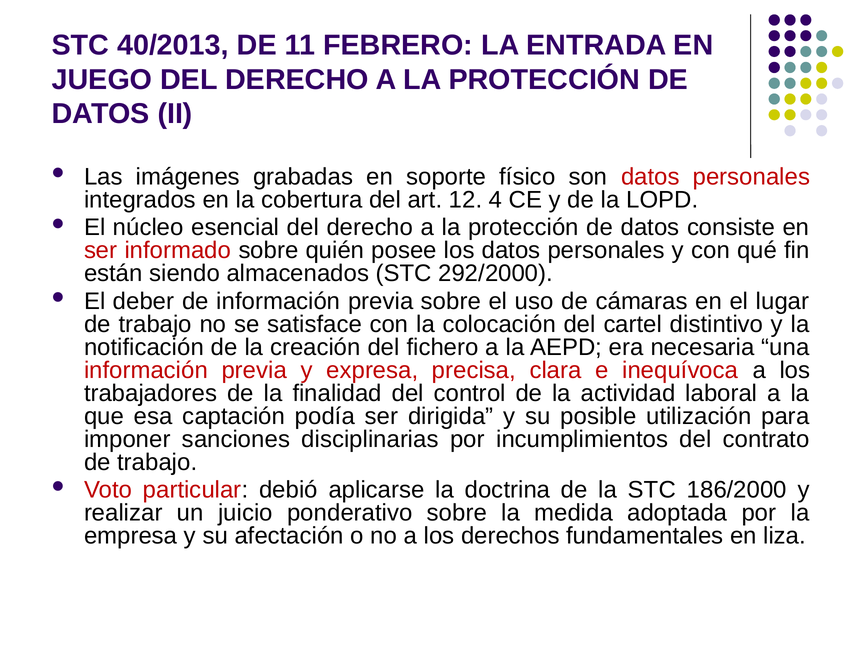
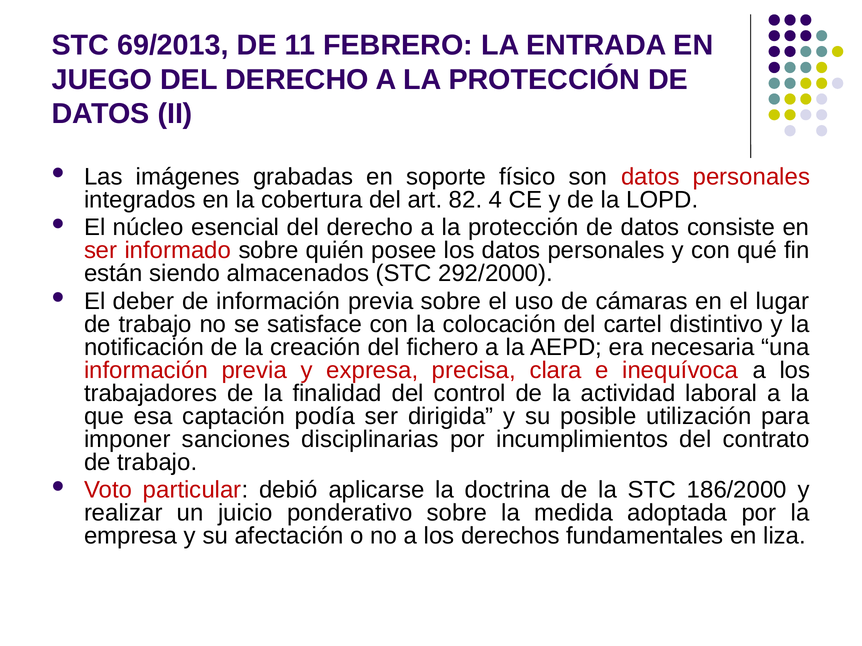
40/2013: 40/2013 -> 69/2013
12: 12 -> 82
